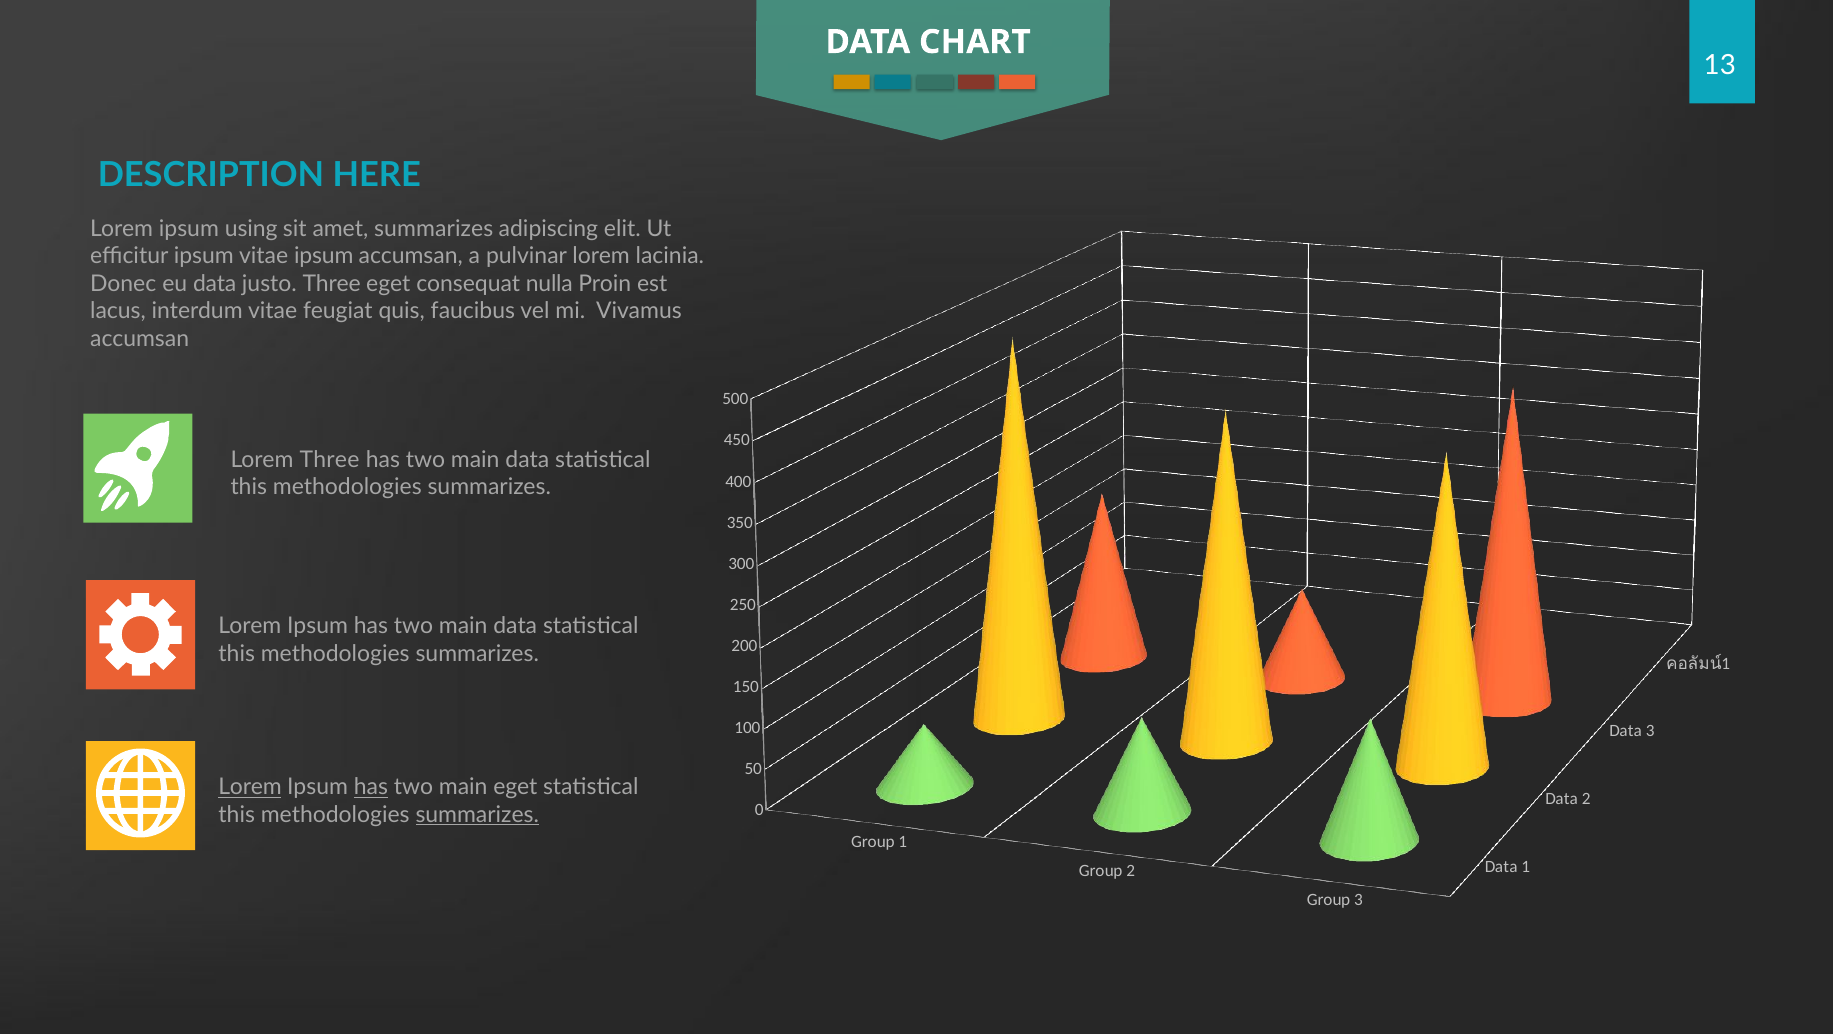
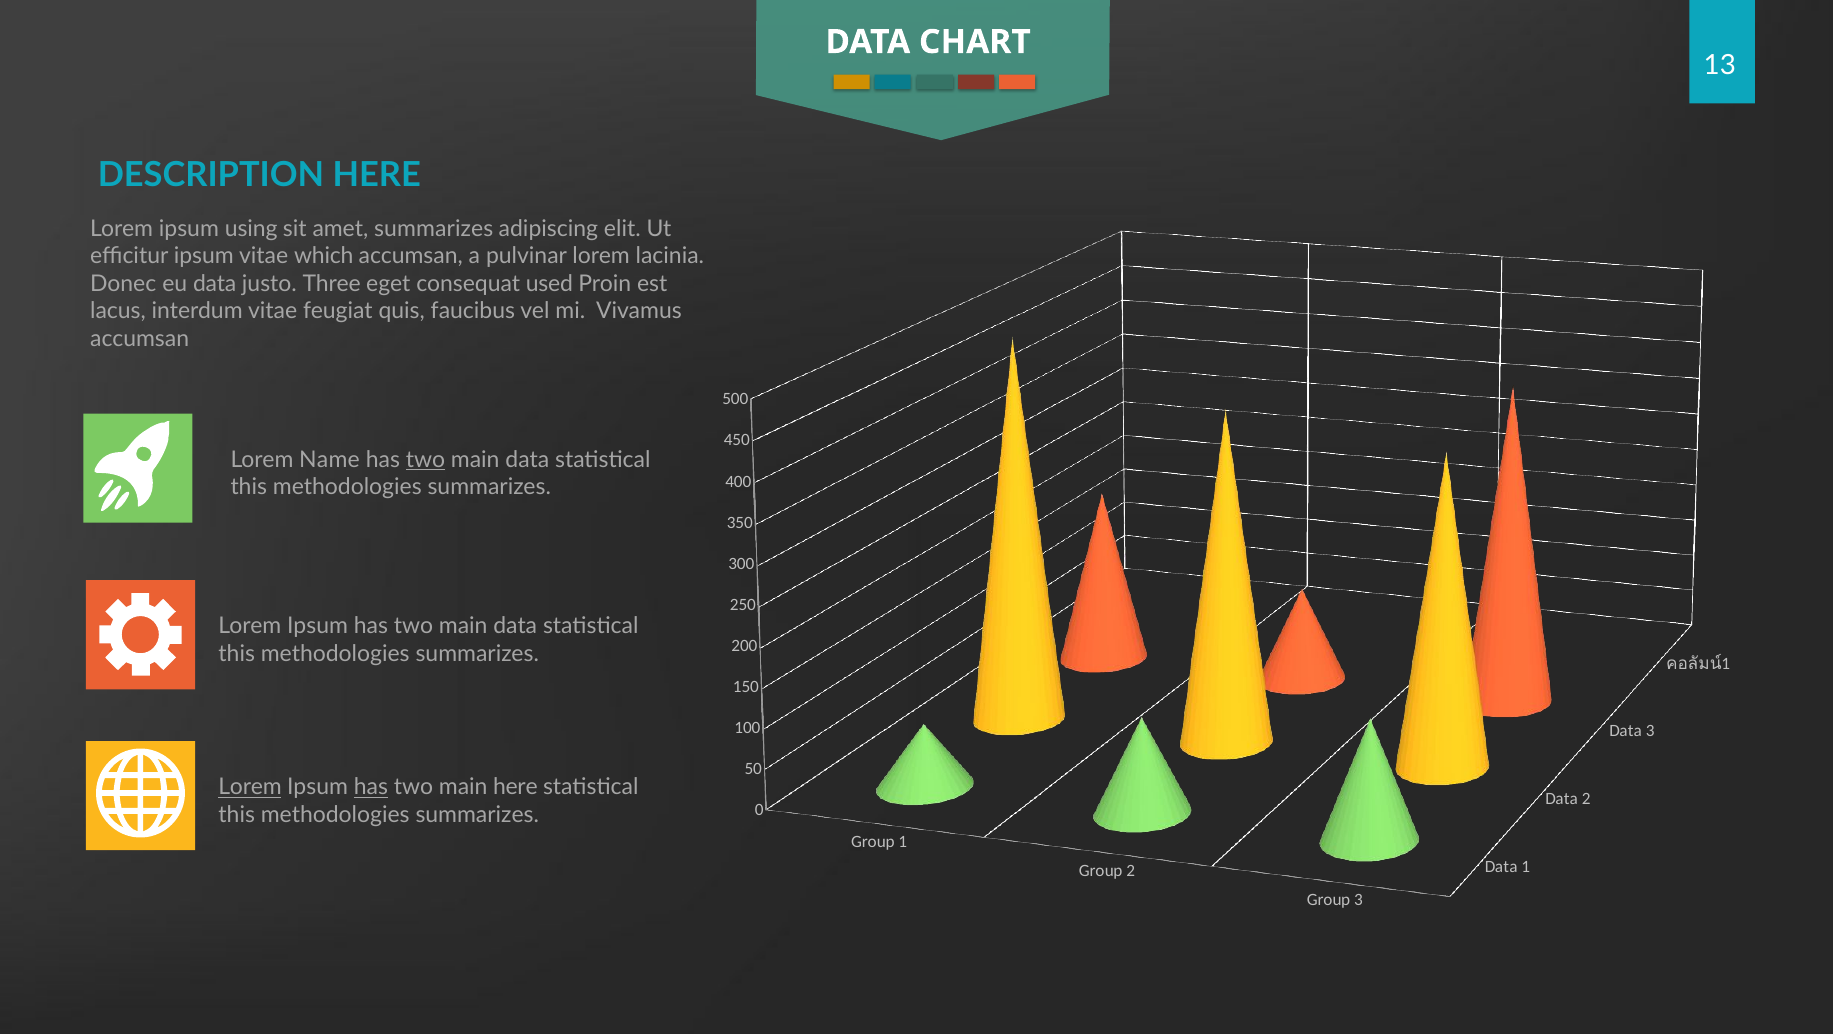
vitae ipsum: ipsum -> which
nulla: nulla -> used
Lorem Three: Three -> Name
two at (426, 460) underline: none -> present
main eget: eget -> here
summarizes at (477, 815) underline: present -> none
